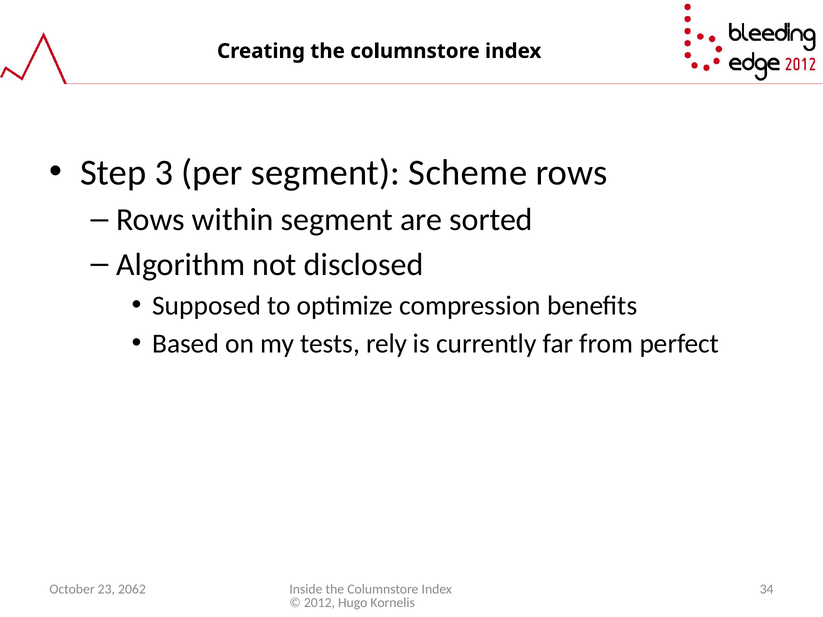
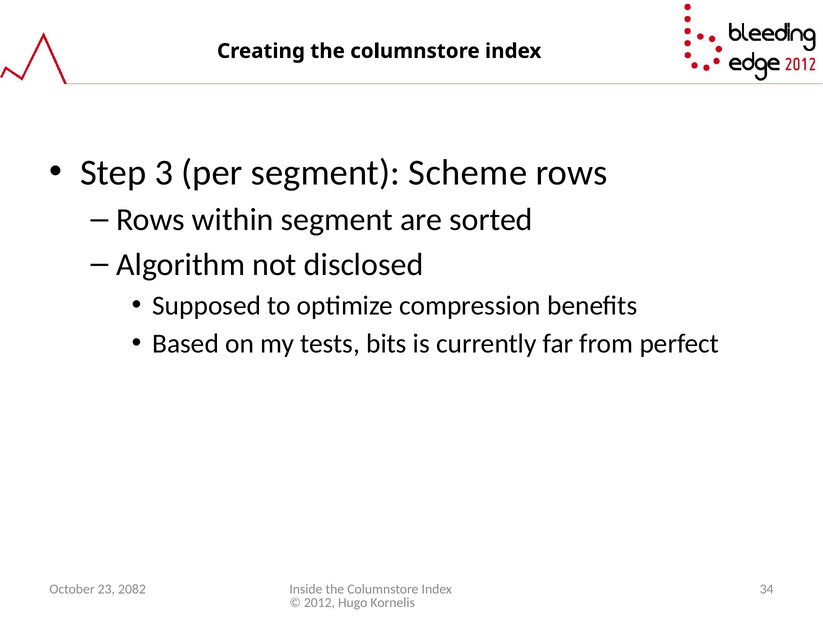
rely: rely -> bits
2062: 2062 -> 2082
